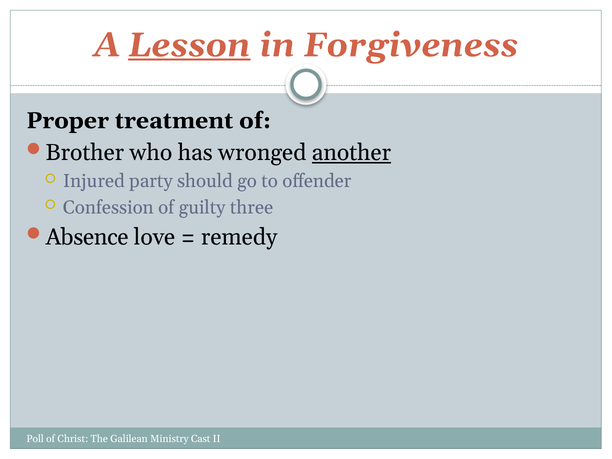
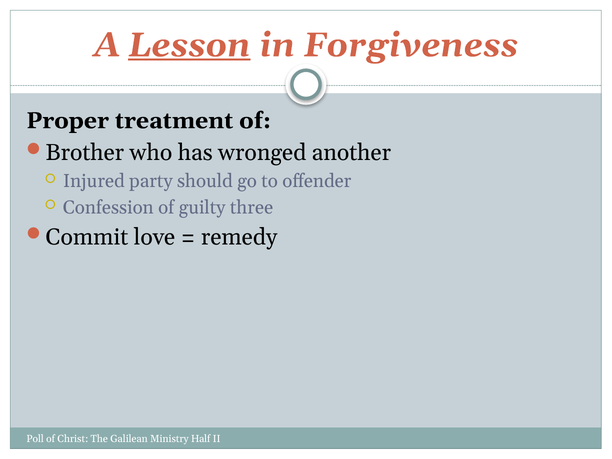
another underline: present -> none
Absence: Absence -> Commit
Cast: Cast -> Half
